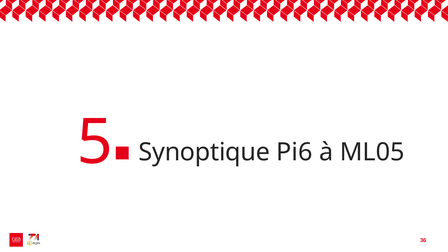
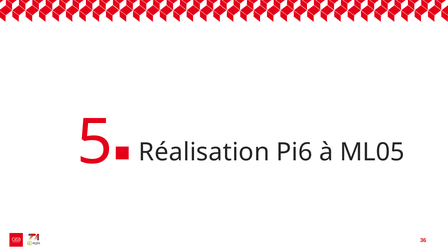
Synoptique: Synoptique -> Réalisation
